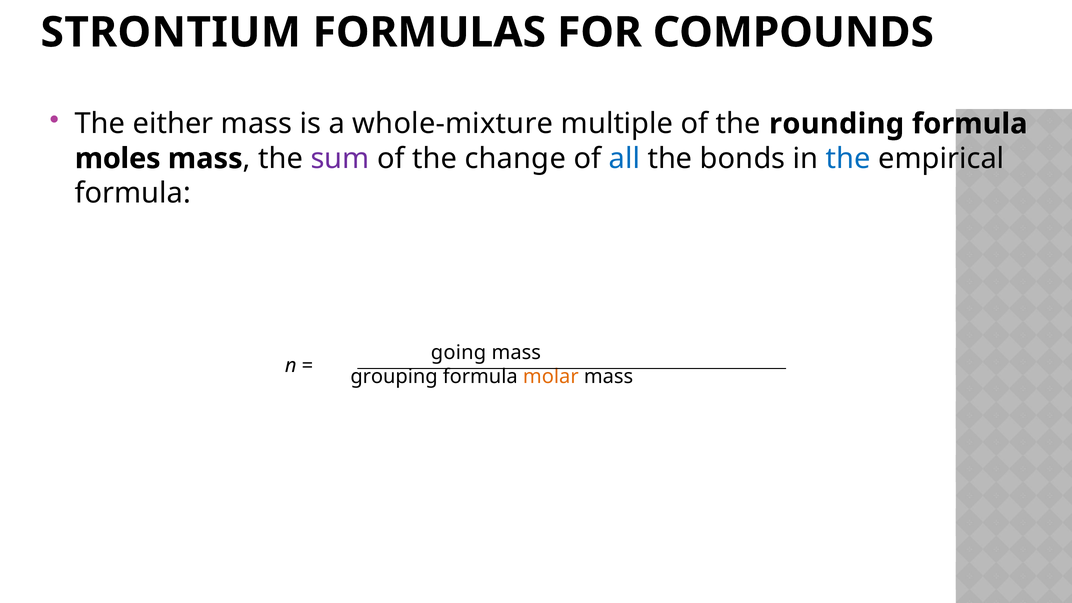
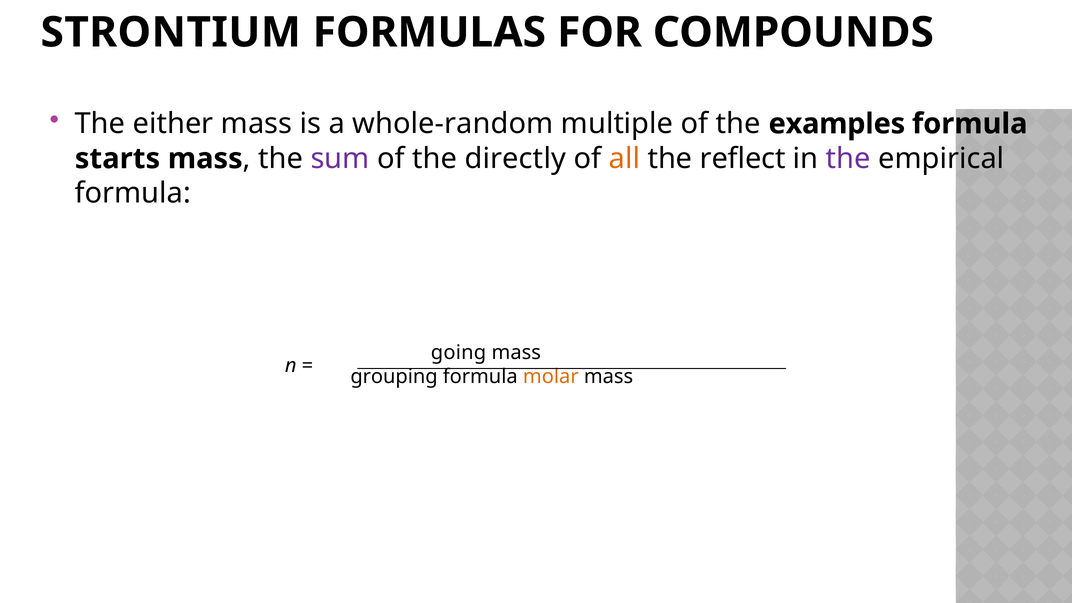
whole-mixture: whole-mixture -> whole-random
rounding: rounding -> examples
moles: moles -> starts
change: change -> directly
all colour: blue -> orange
bonds: bonds -> reflect
the at (848, 159) colour: blue -> purple
